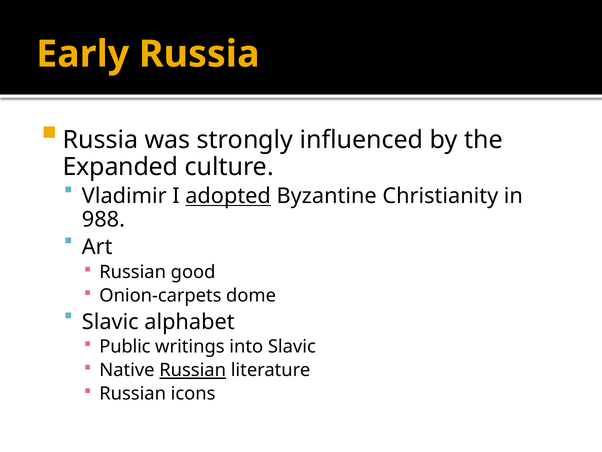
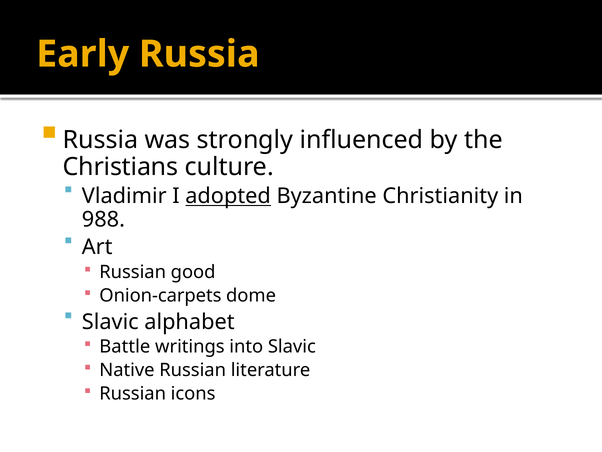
Expanded: Expanded -> Christians
Public: Public -> Battle
Russian at (193, 370) underline: present -> none
